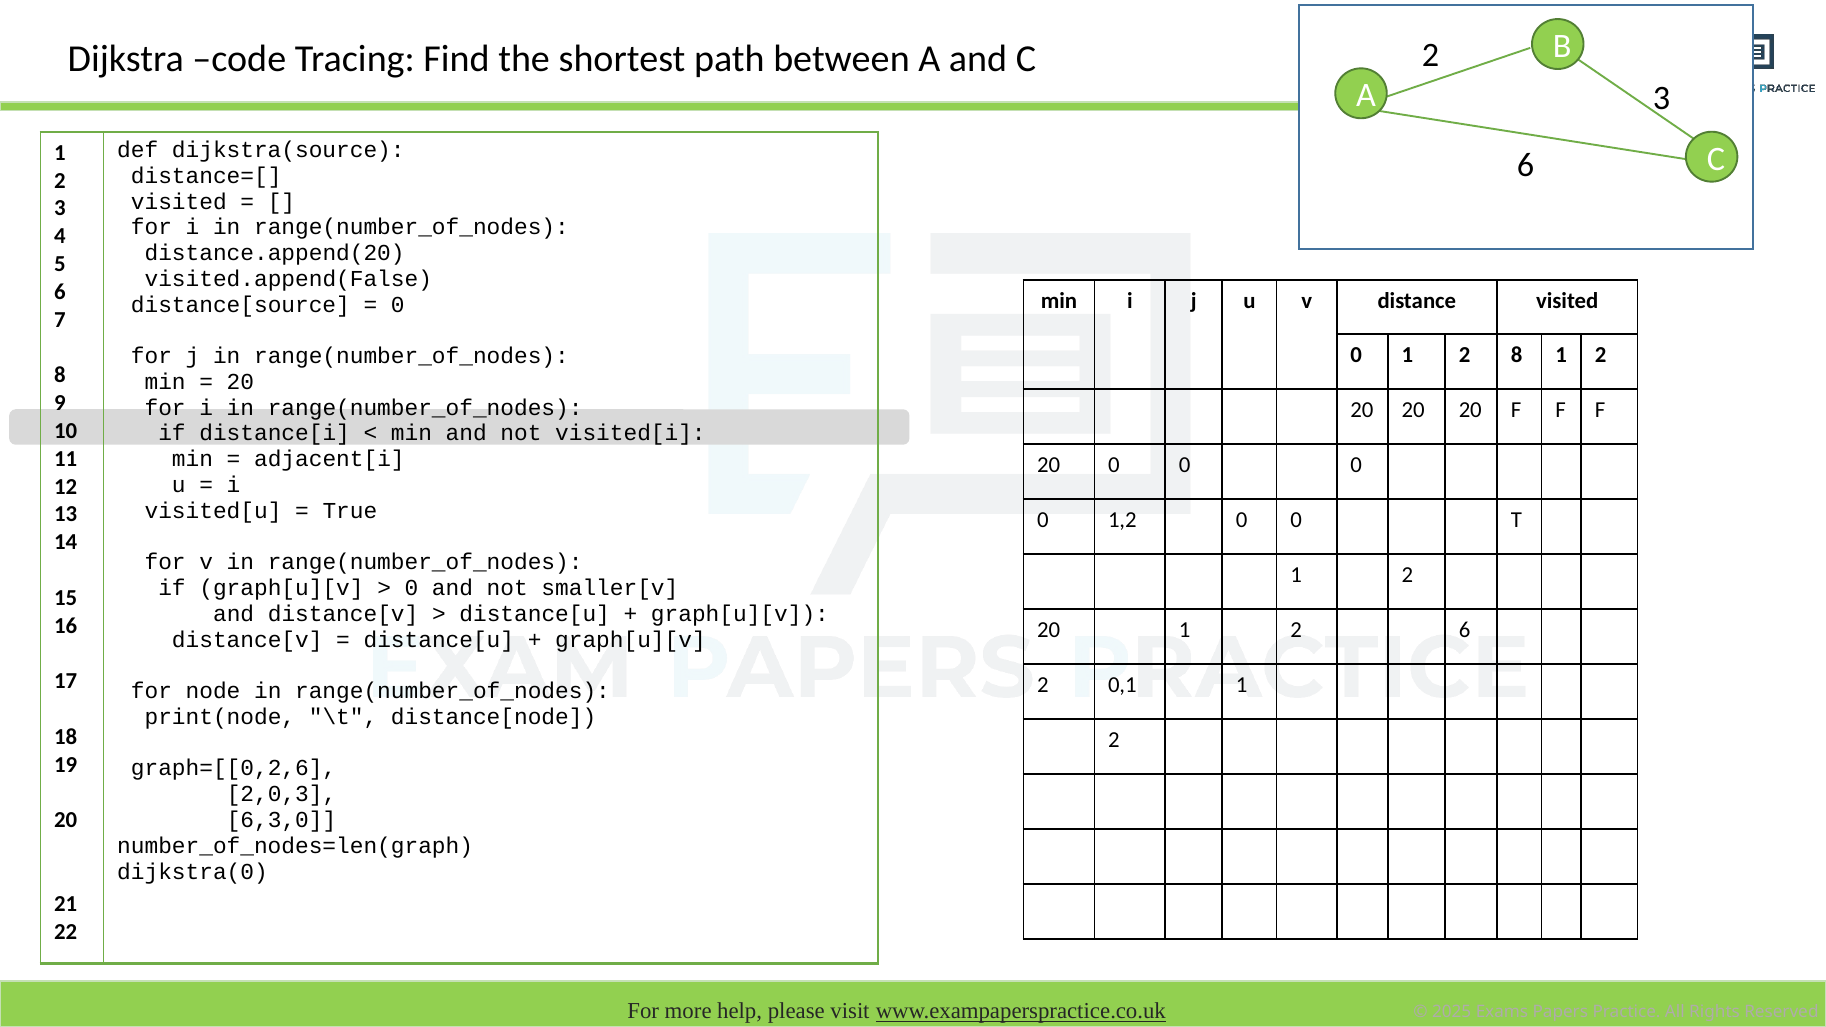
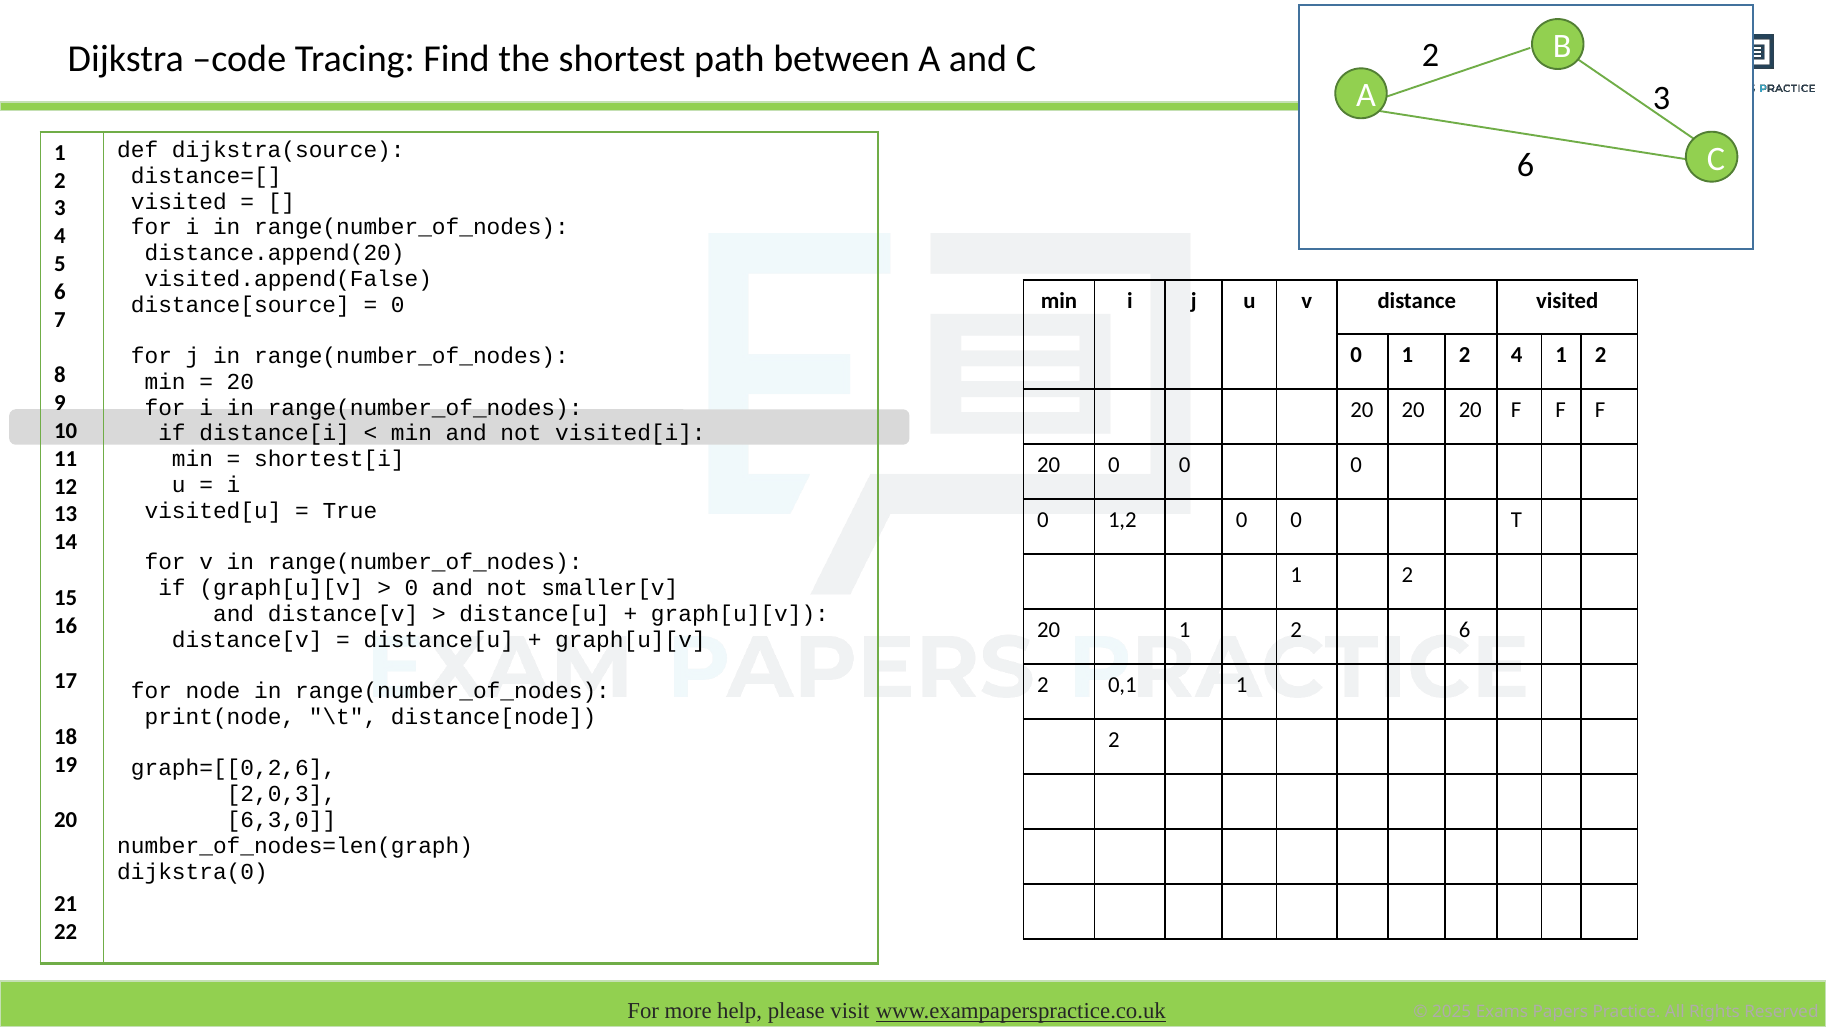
2 8: 8 -> 4
adjacent[i: adjacent[i -> shortest[i
